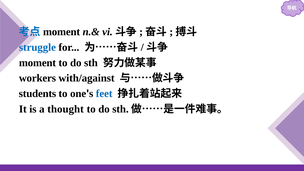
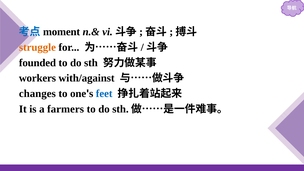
struggle colour: blue -> orange
moment at (37, 63): moment -> founded
students: students -> changes
thought: thought -> farmers
